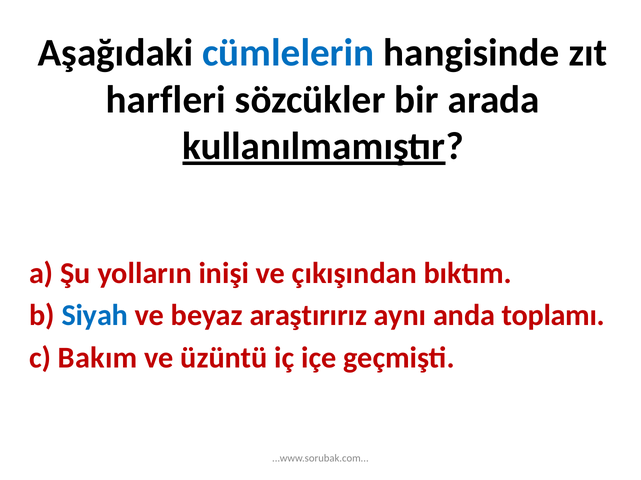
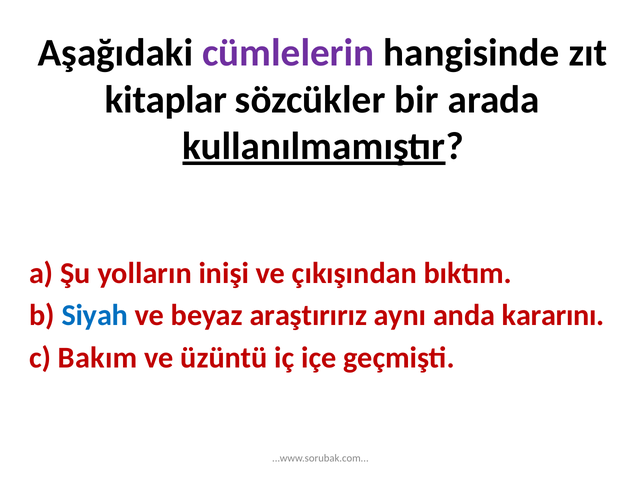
cümlelerin colour: blue -> purple
harfleri: harfleri -> kitaplar
toplamı: toplamı -> kararını
